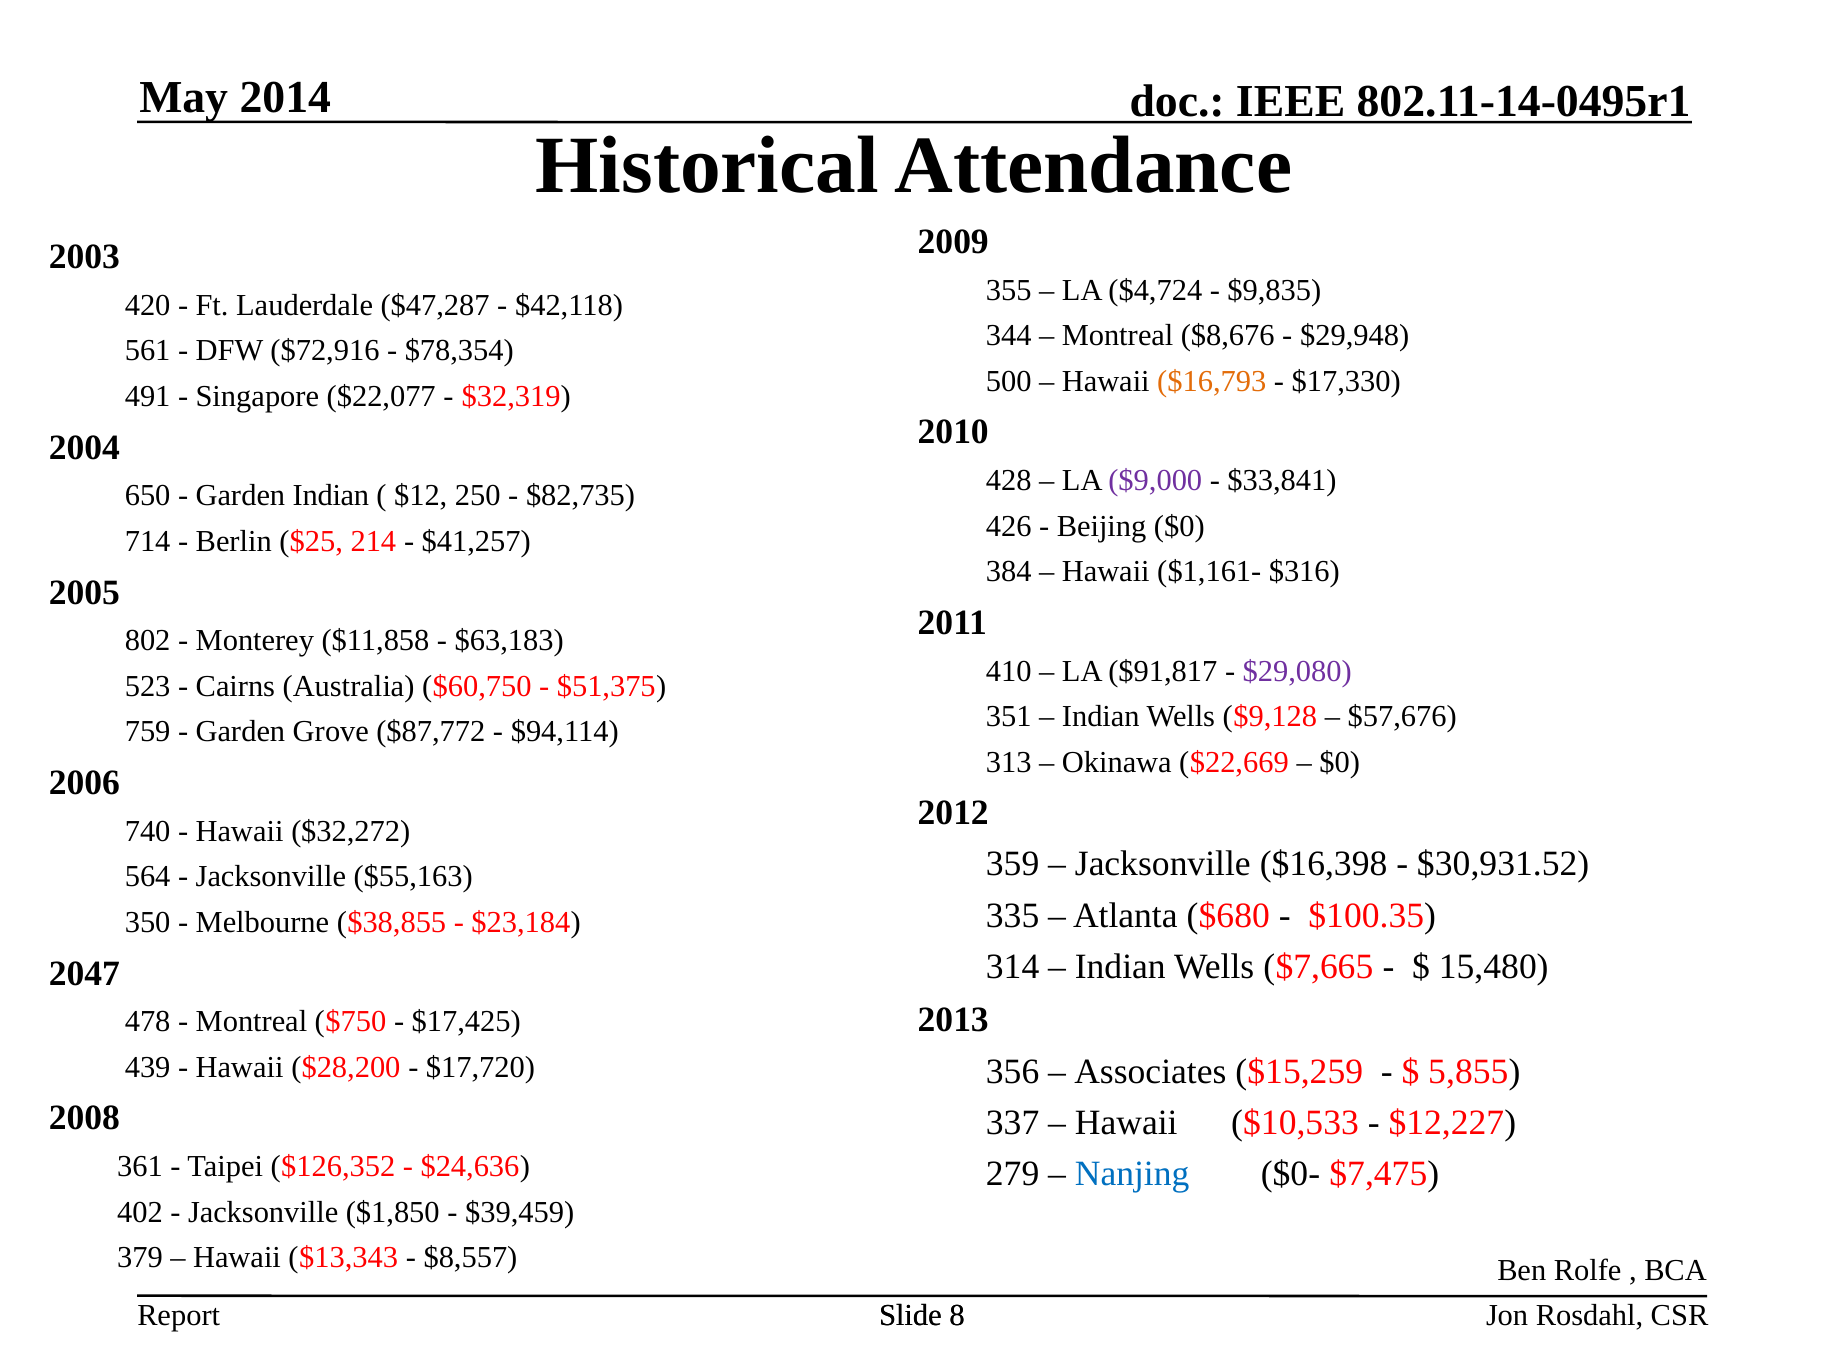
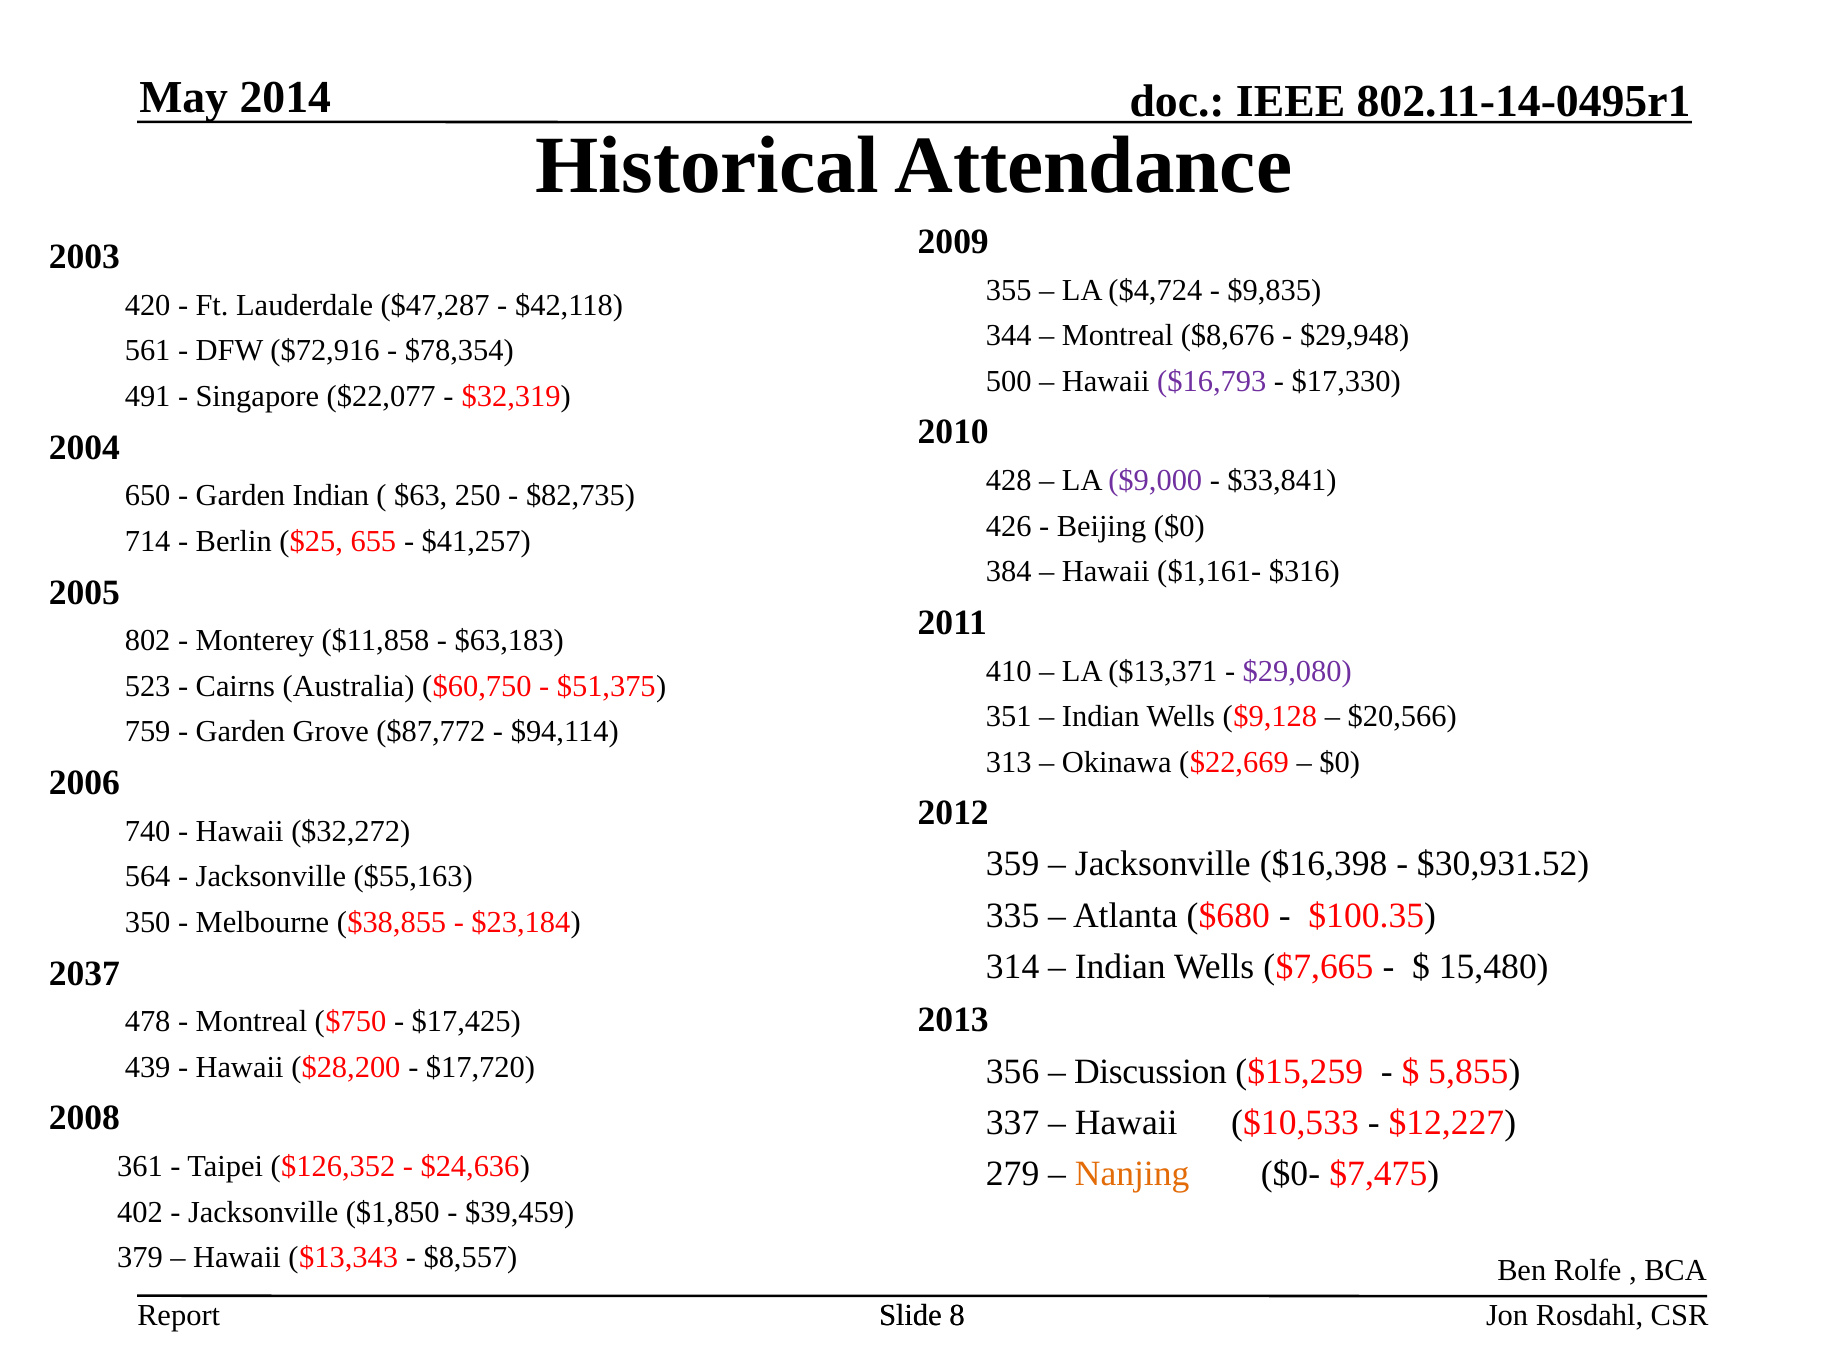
$16,793 colour: orange -> purple
$12: $12 -> $63
214: 214 -> 655
$91,817: $91,817 -> $13,371
$57,676: $57,676 -> $20,566
2047: 2047 -> 2037
Associates: Associates -> Discussion
Nanjing colour: blue -> orange
